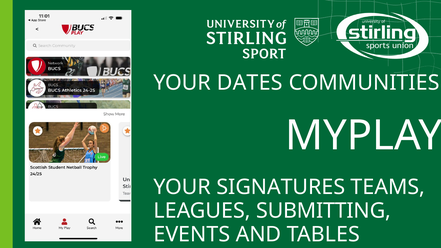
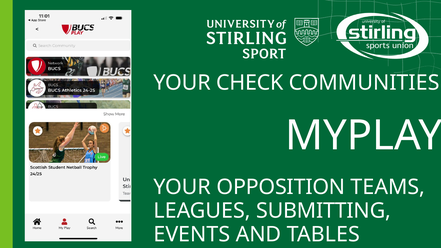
DATES: DATES -> CHECK
SIGNATURES: SIGNATURES -> OPPOSITION
